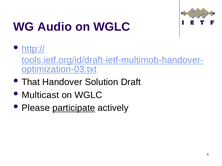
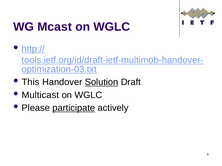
Audio: Audio -> Mcast
That: That -> This
Solution underline: none -> present
